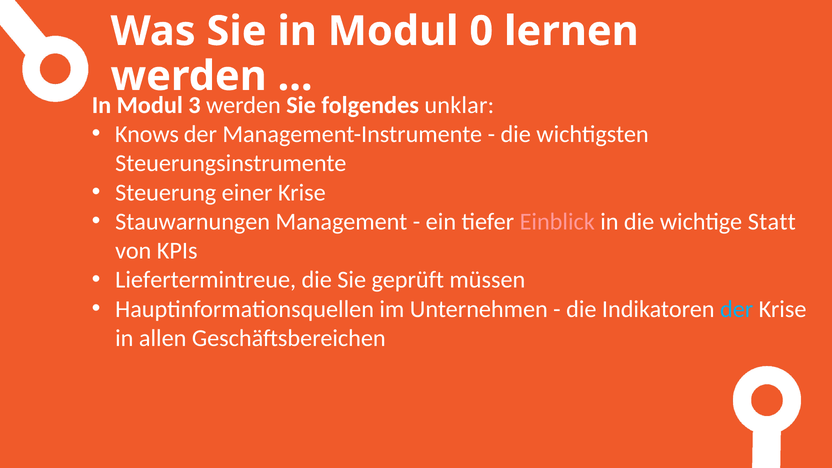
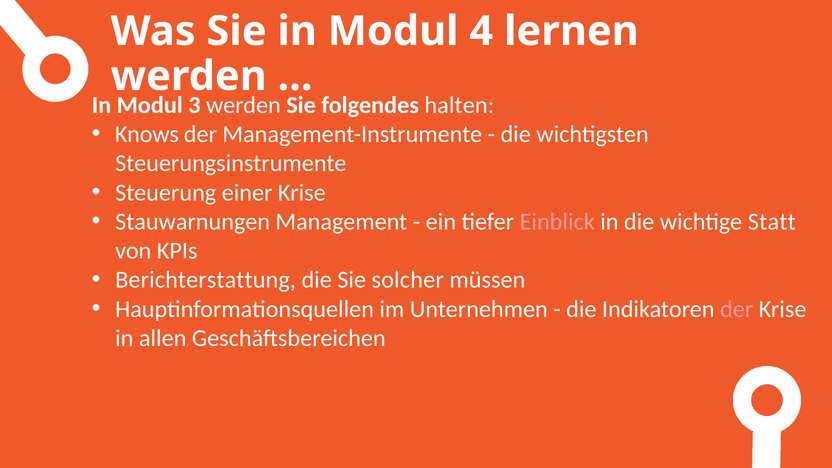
0: 0 -> 4
unklar: unklar -> halten
Liefertermintreue: Liefertermintreue -> Berichterstattung
geprüft: geprüft -> solcher
der at (737, 309) colour: light blue -> pink
